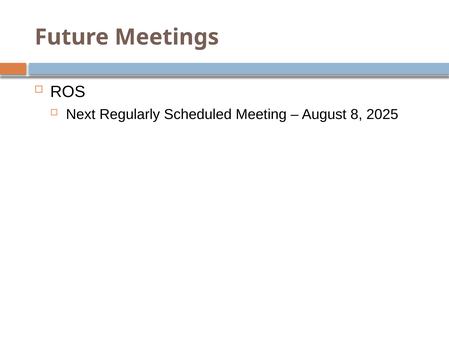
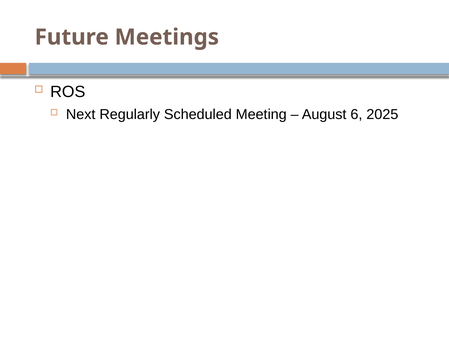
8: 8 -> 6
